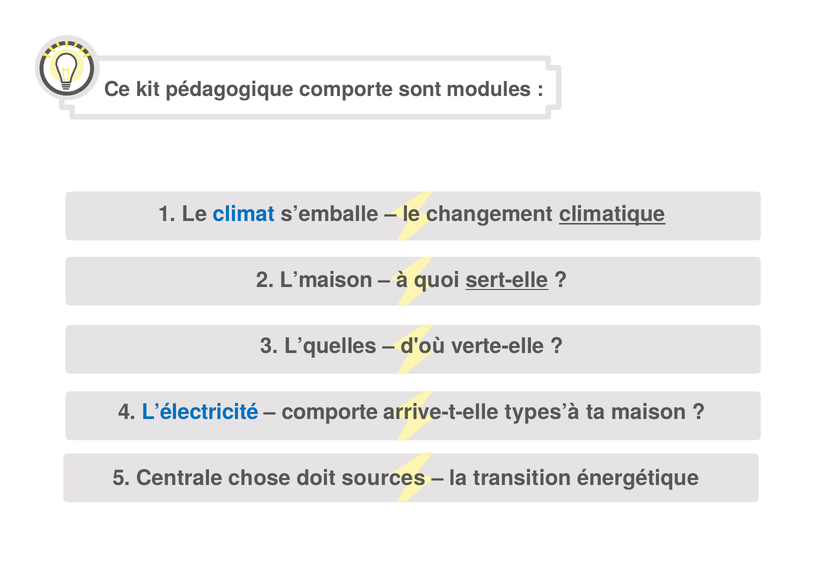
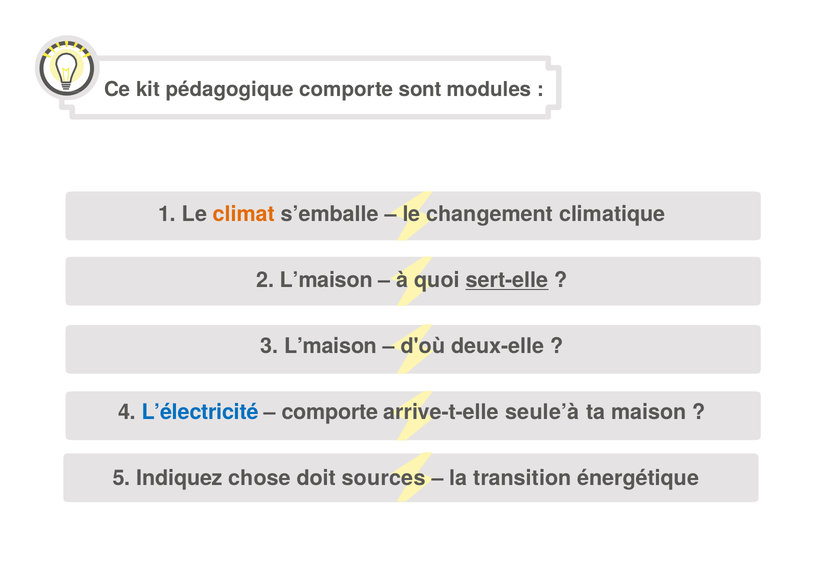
climat colour: blue -> orange
climatique underline: present -> none
3 L’quelles: L’quelles -> L’maison
verte-elle: verte-elle -> deux-elle
types’à: types’à -> seule’à
Centrale: Centrale -> Indiquez
